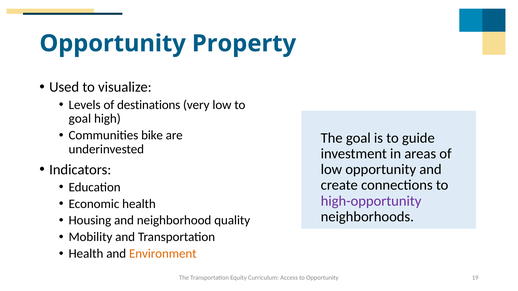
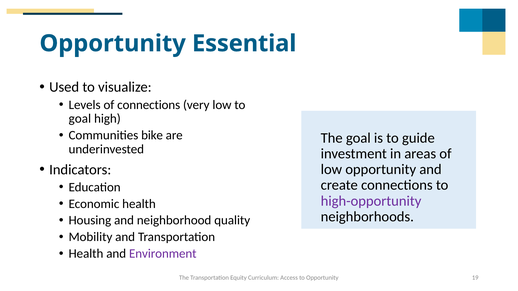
Property: Property -> Essential
of destinations: destinations -> connections
Environment colour: orange -> purple
